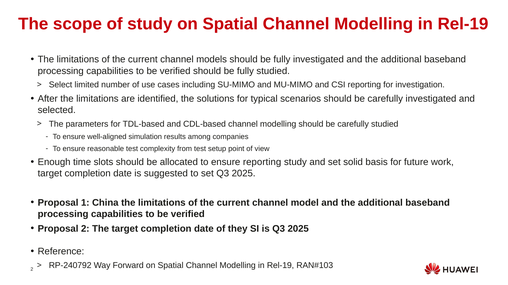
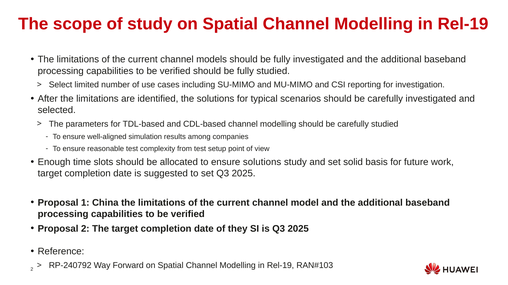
ensure reporting: reporting -> solutions
